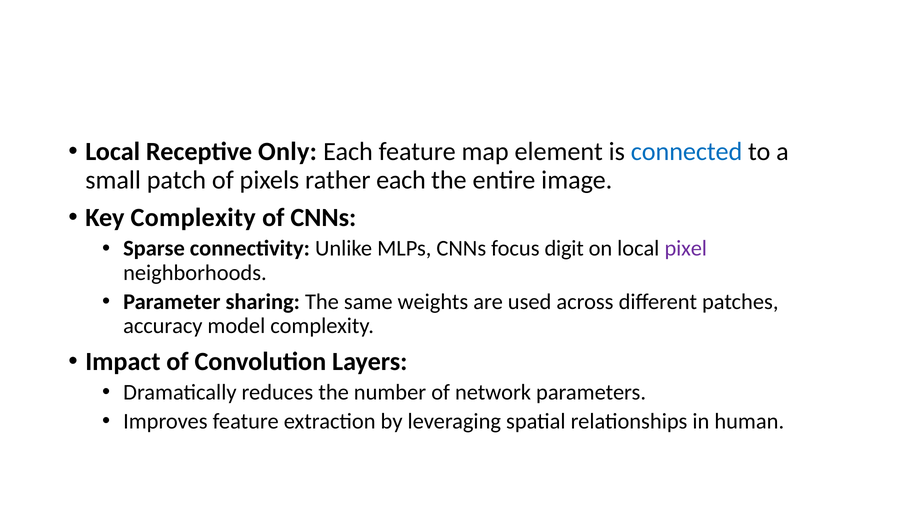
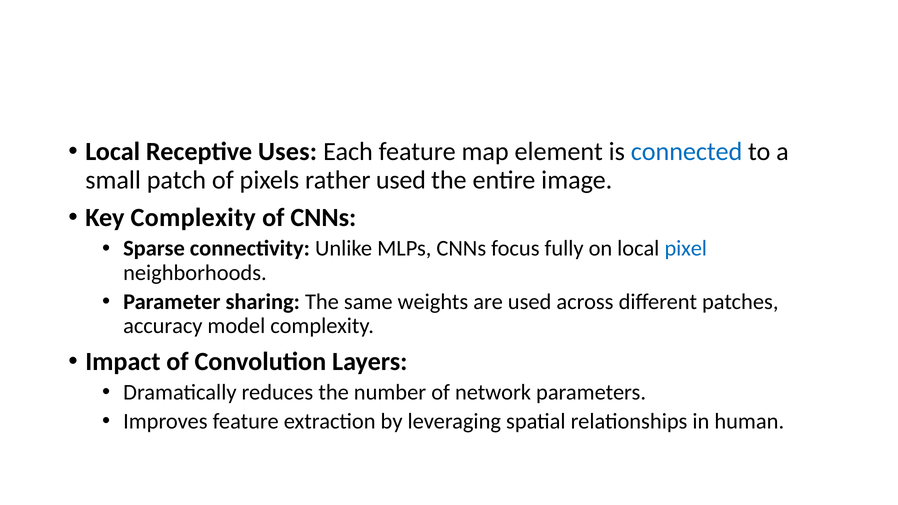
Only: Only -> Uses
rather each: each -> used
digit: digit -> fully
pixel colour: purple -> blue
